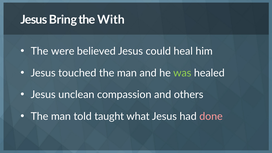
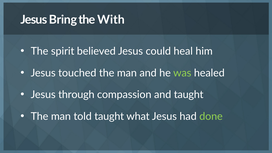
were: were -> spirit
unclean: unclean -> through
and others: others -> taught
done colour: pink -> light green
